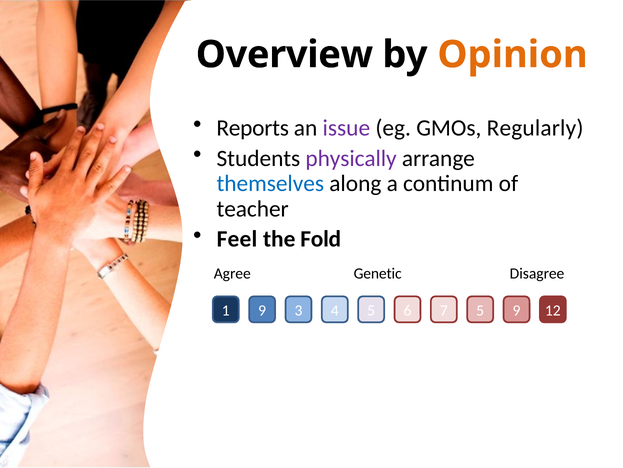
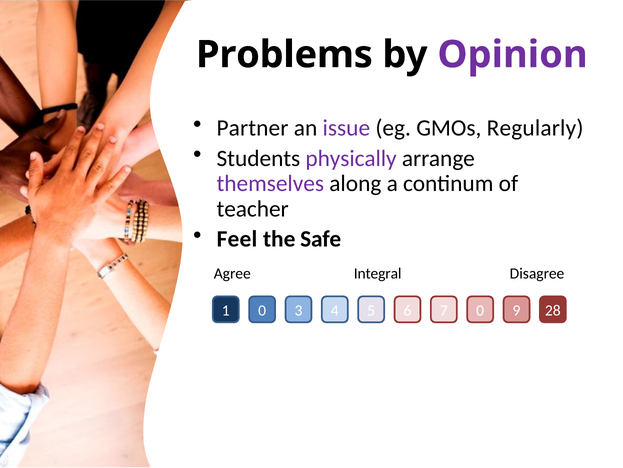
Overview: Overview -> Problems
Opinion colour: orange -> purple
Reports: Reports -> Partner
themselves colour: blue -> purple
Fold: Fold -> Safe
Genetic: Genetic -> Integral
1 9: 9 -> 0
7 5: 5 -> 0
12: 12 -> 28
